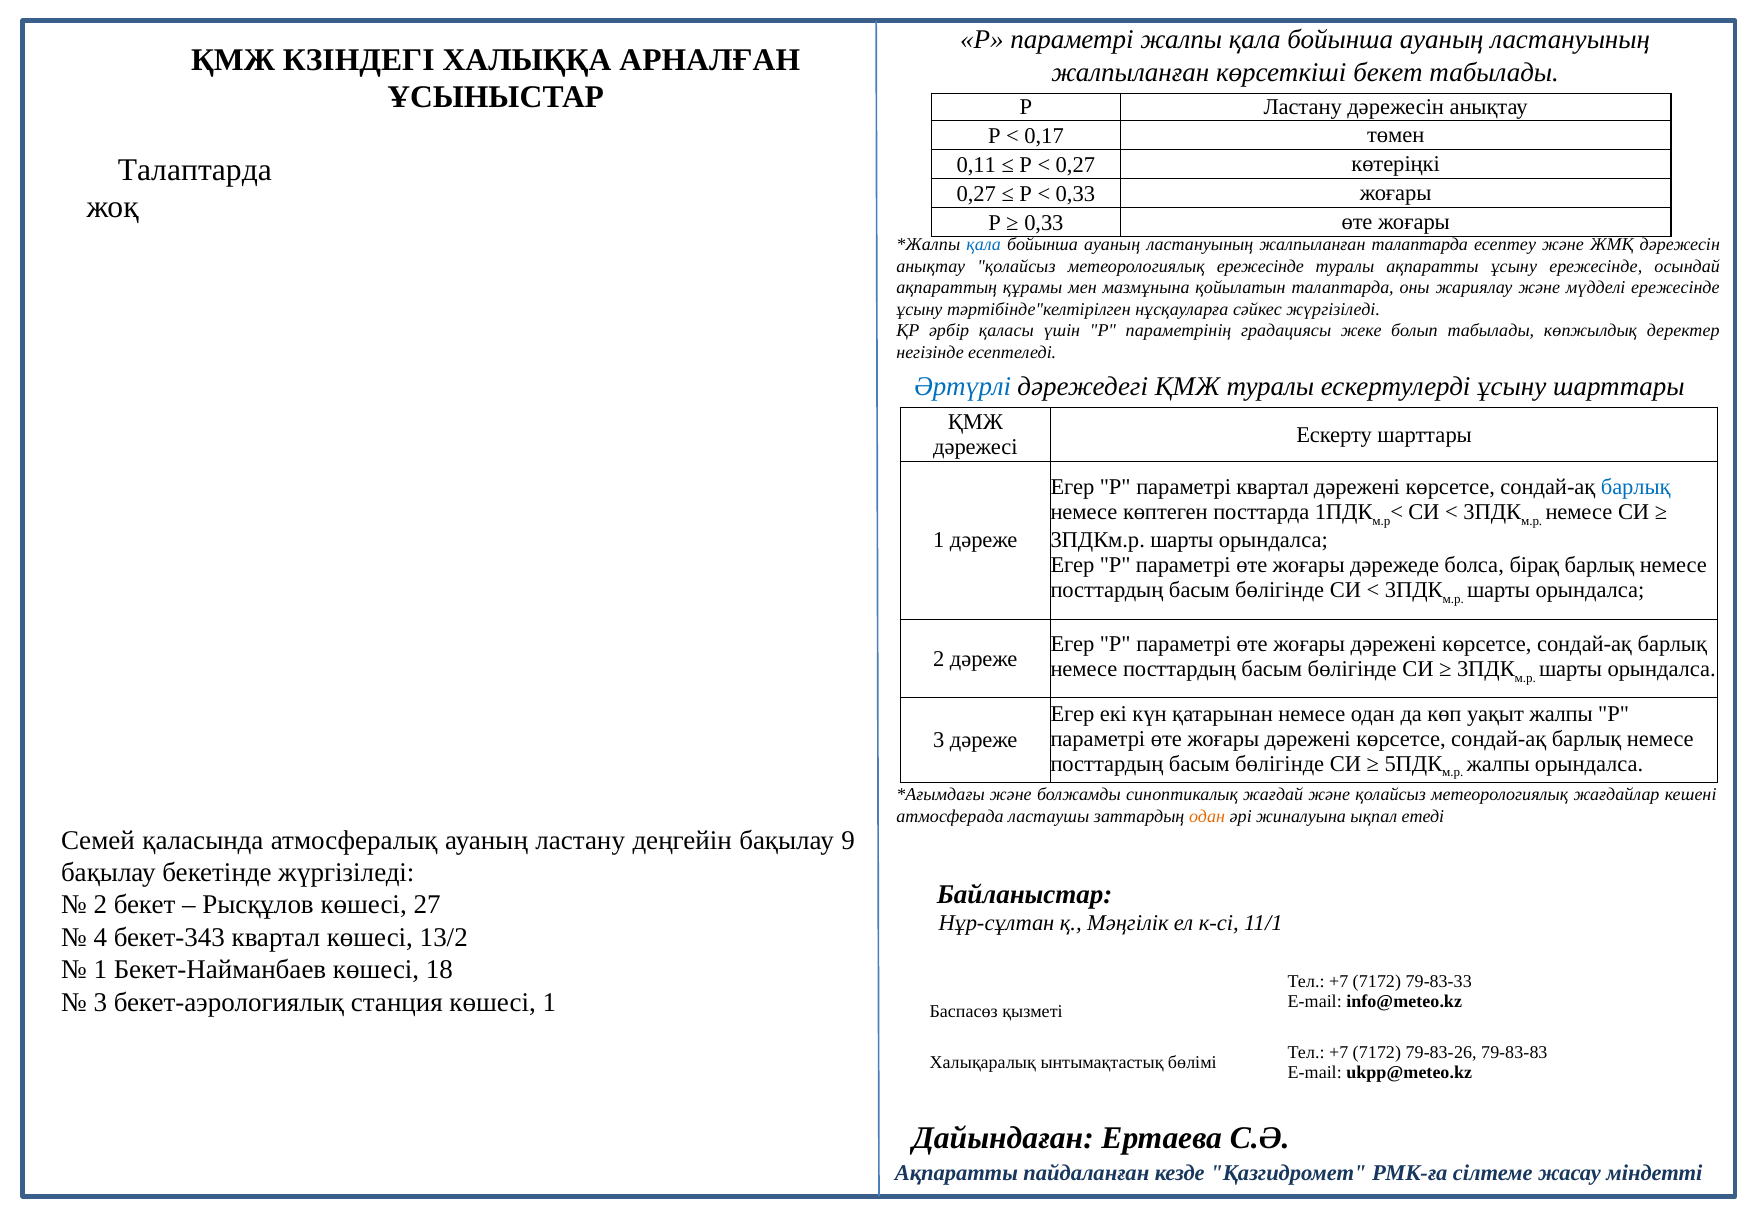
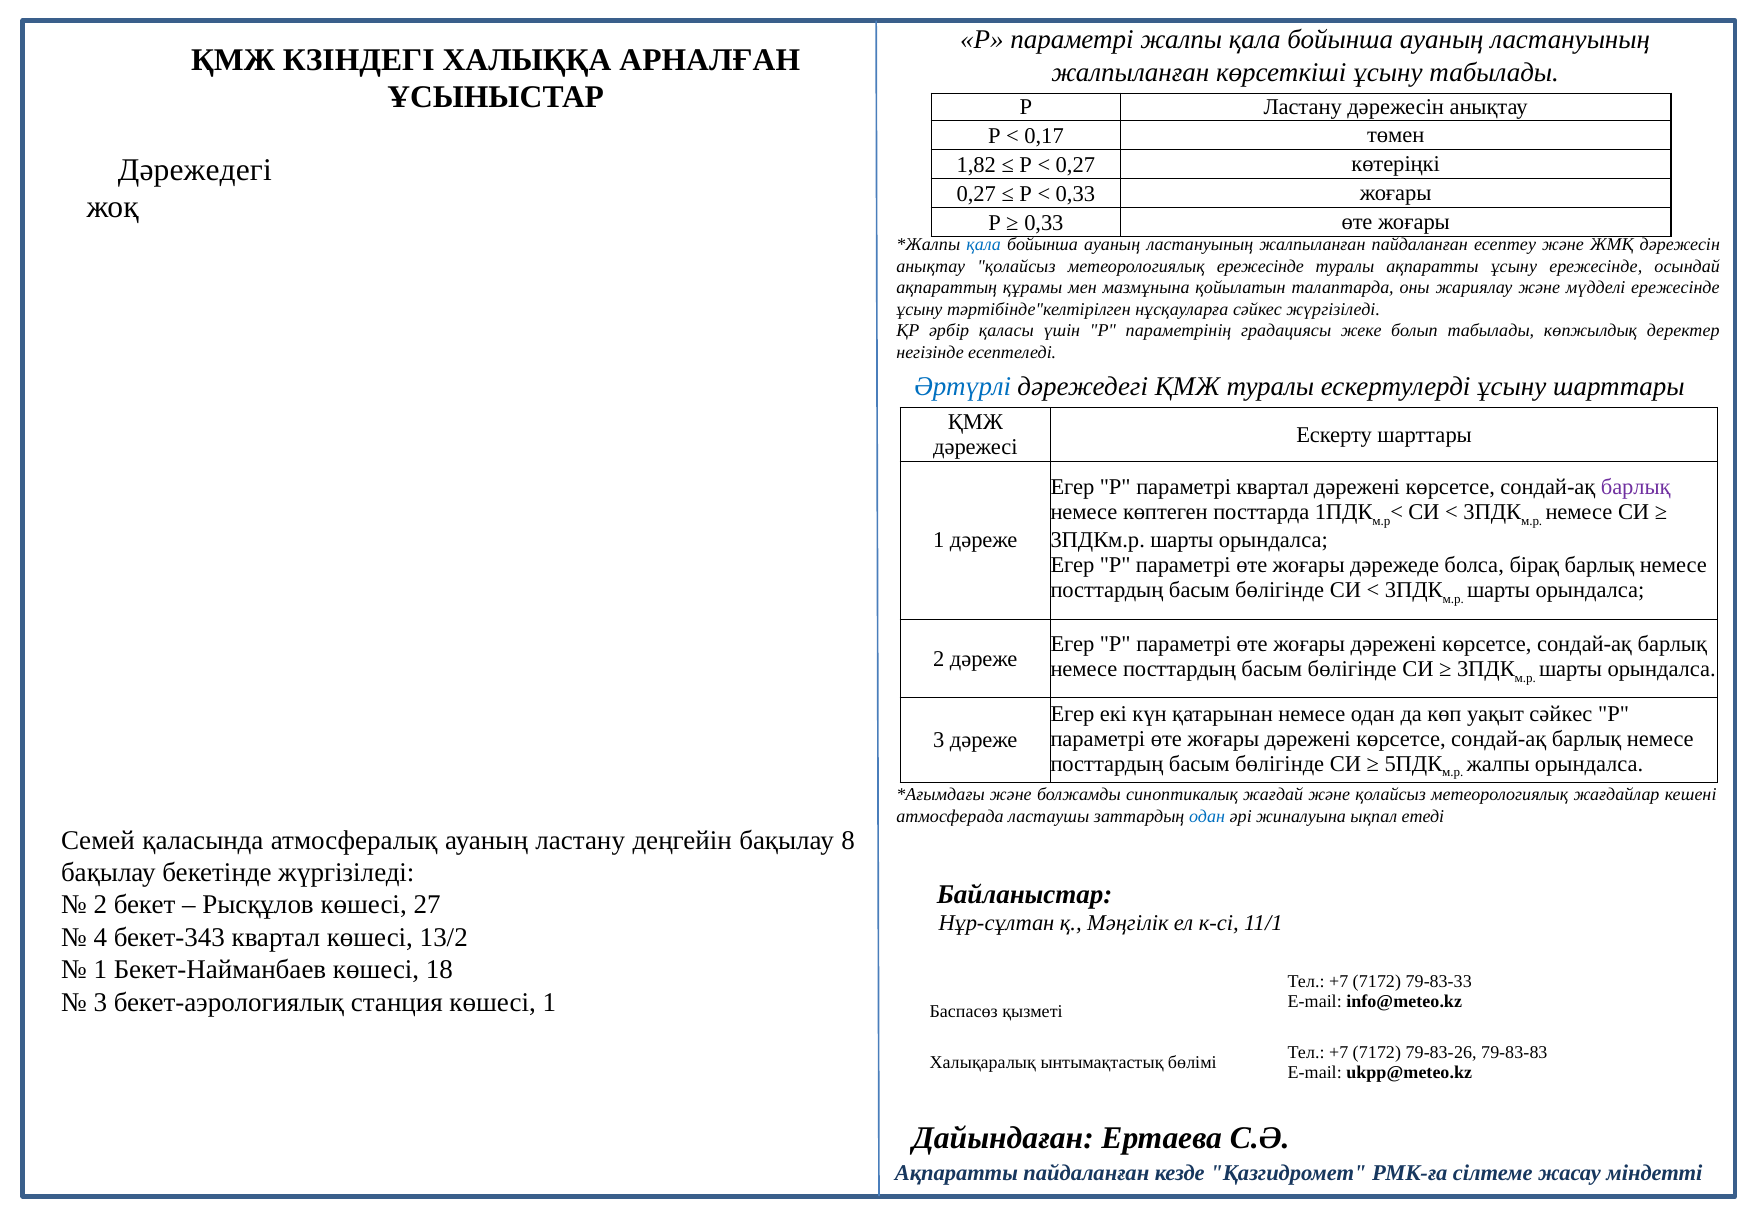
көрсеткіші бекет: бекет -> ұсыну
0,11: 0,11 -> 1,82
Талаптарда at (195, 170): Талаптарда -> Дәрежедегі
жалпыланған талаптарда: талаптарда -> пайдаланған
барлық at (1636, 487) colour: blue -> purple
уақыт жалпы: жалпы -> сәйкес
одан at (1207, 816) colour: orange -> blue
9: 9 -> 8
